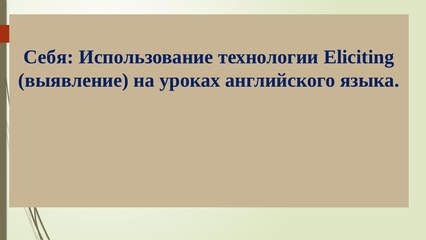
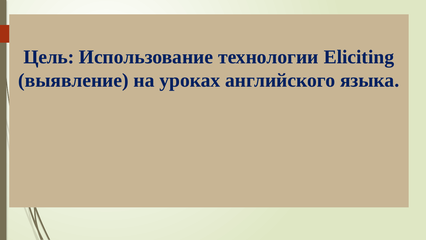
Себя: Себя -> Цель
